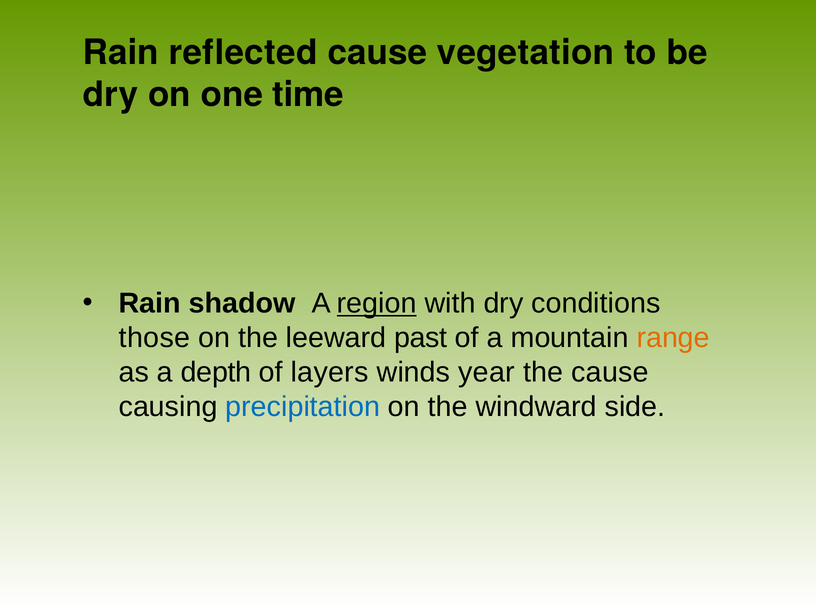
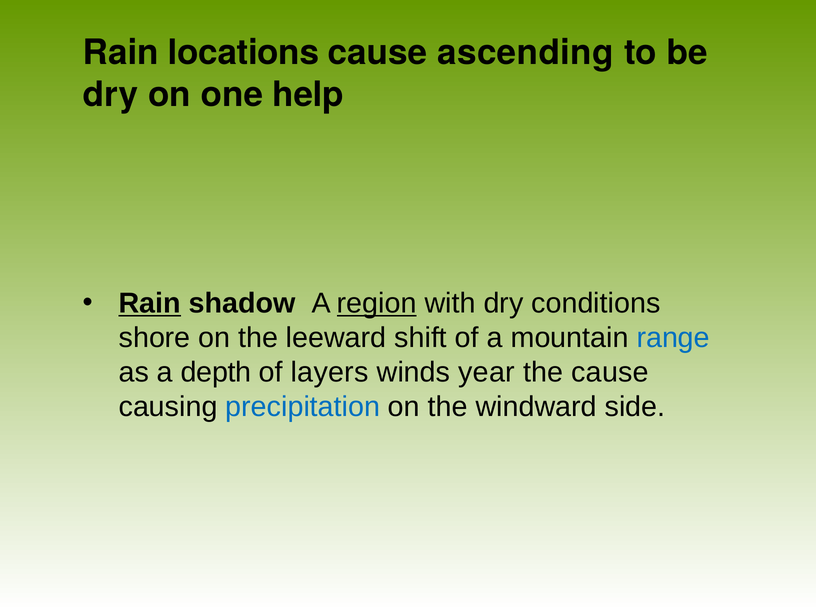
reflected: reflected -> locations
vegetation: vegetation -> ascending
time: time -> help
Rain at (150, 303) underline: none -> present
those: those -> shore
past: past -> shift
range colour: orange -> blue
